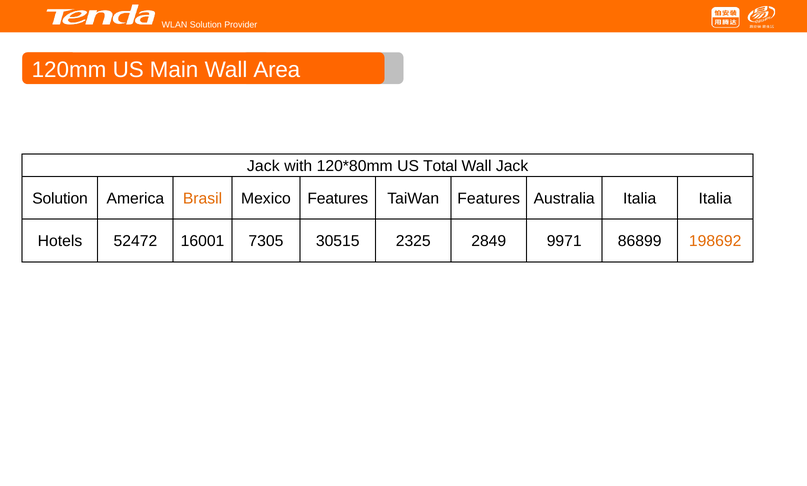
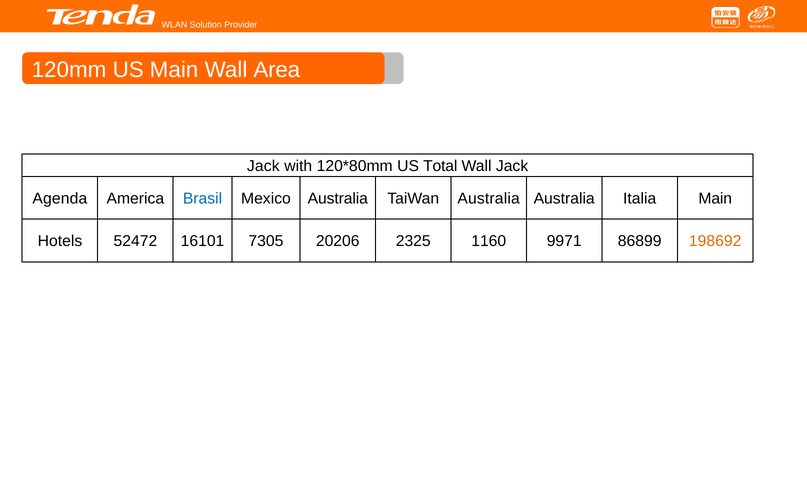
Solution at (60, 198): Solution -> Agenda
Brasil colour: orange -> blue
Mexico Features: Features -> Australia
TaiWan Features: Features -> Australia
Italia Italia: Italia -> Main
16001: 16001 -> 16101
30515: 30515 -> 20206
2849: 2849 -> 1160
